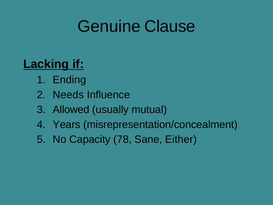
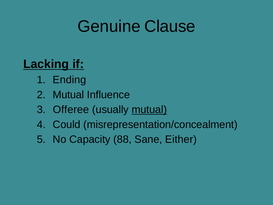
Needs at (68, 95): Needs -> Mutual
Allowed: Allowed -> Offeree
mutual at (149, 110) underline: none -> present
Years: Years -> Could
78: 78 -> 88
